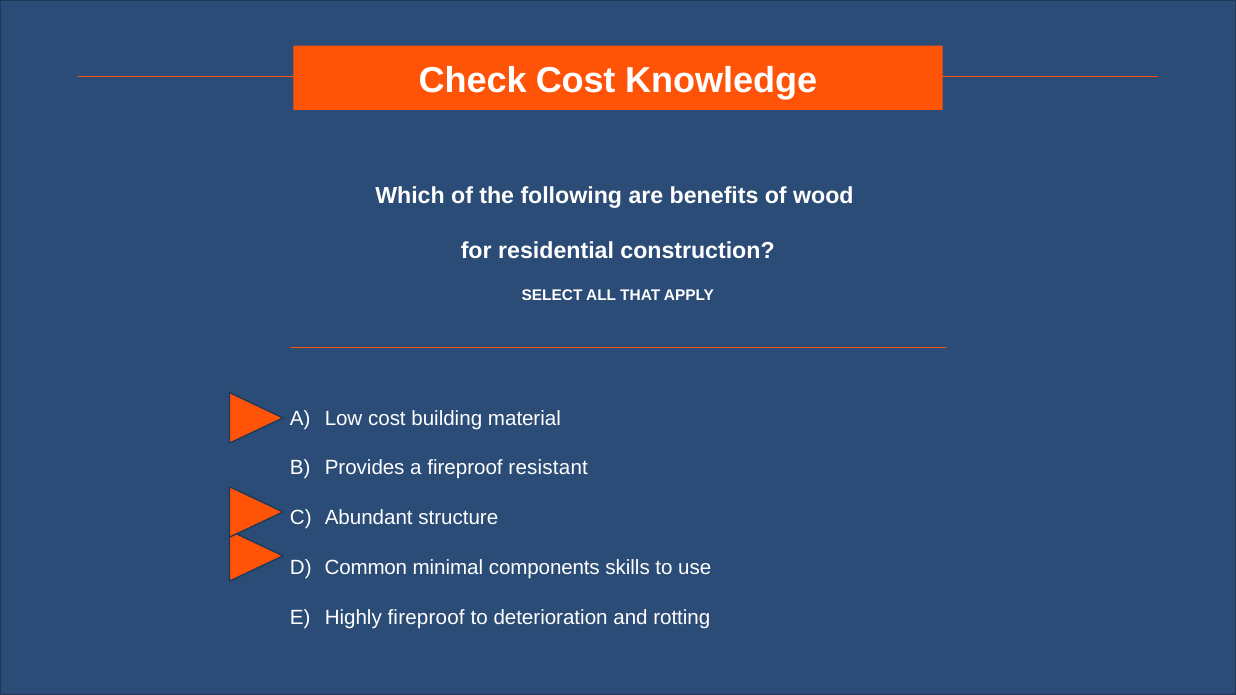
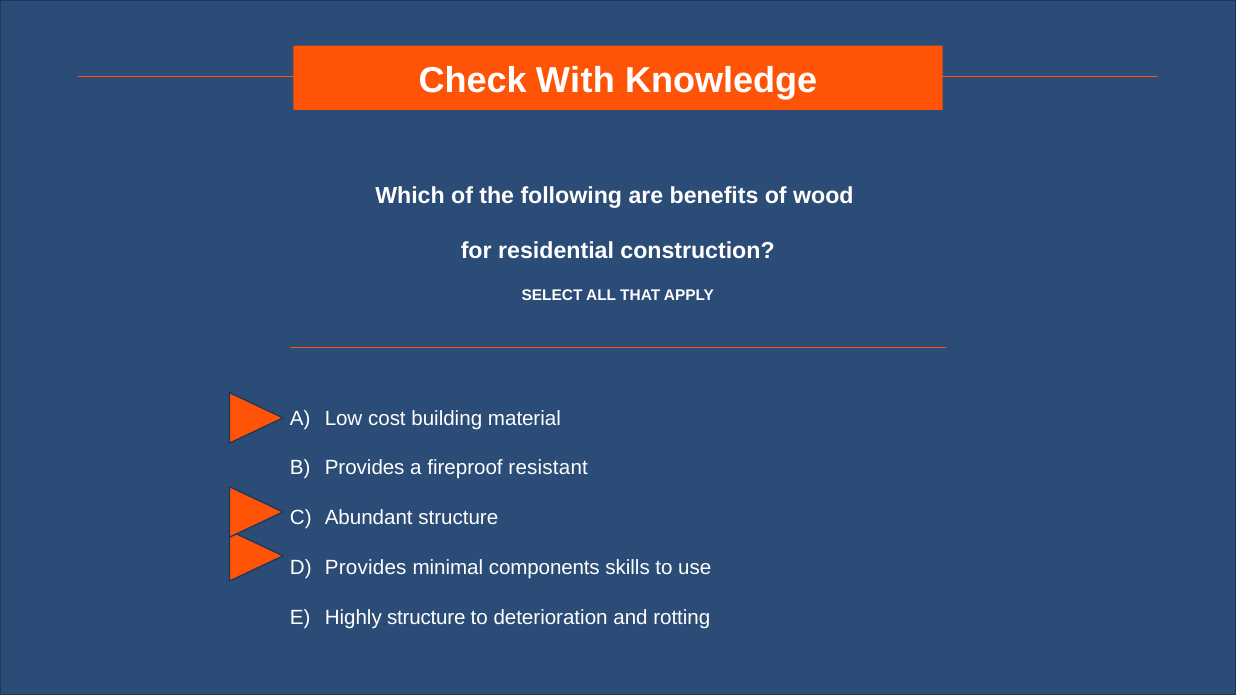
Check Cost: Cost -> With
Common at (366, 568): Common -> Provides
Highly fireproof: fireproof -> structure
